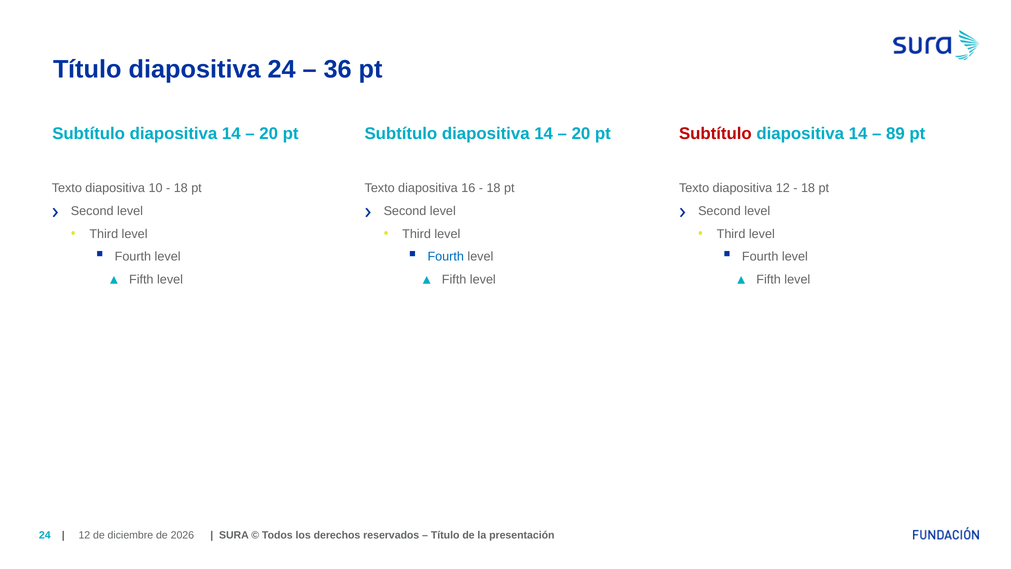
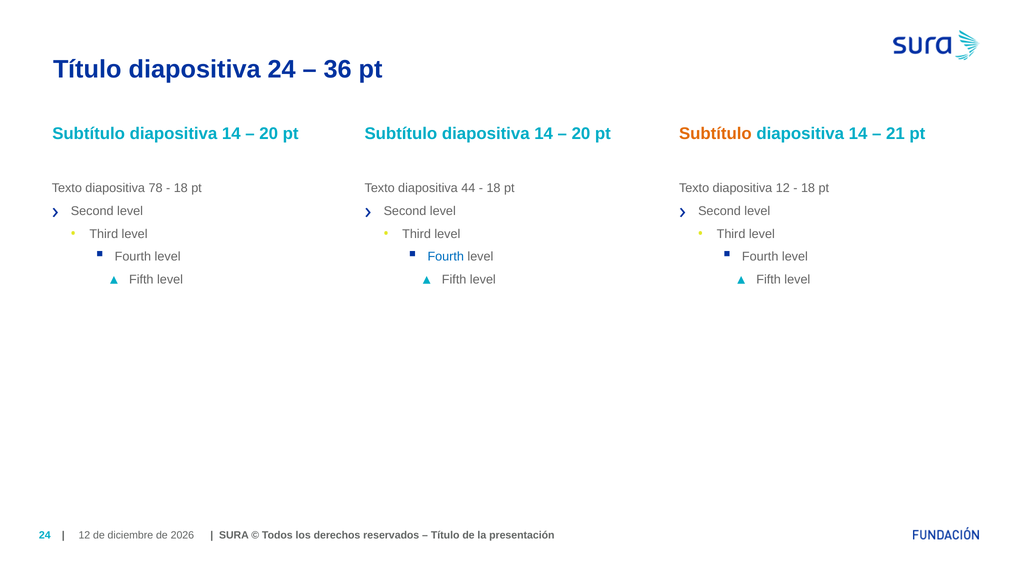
Subtítulo at (715, 134) colour: red -> orange
89: 89 -> 21
10: 10 -> 78
16: 16 -> 44
